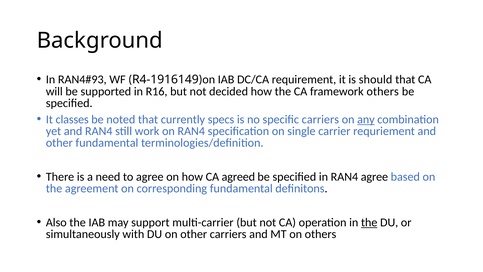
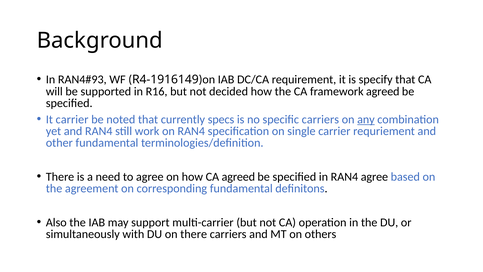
should: should -> specify
framework others: others -> agreed
It classes: classes -> carrier
the at (369, 222) underline: present -> none
on other: other -> there
